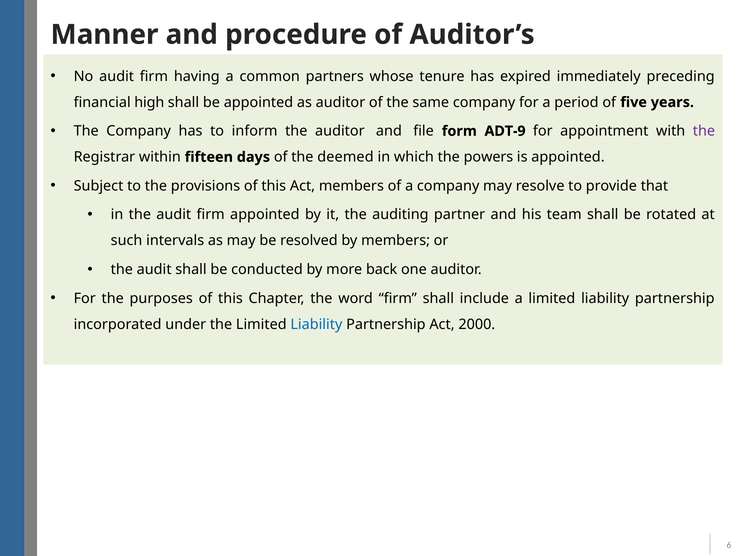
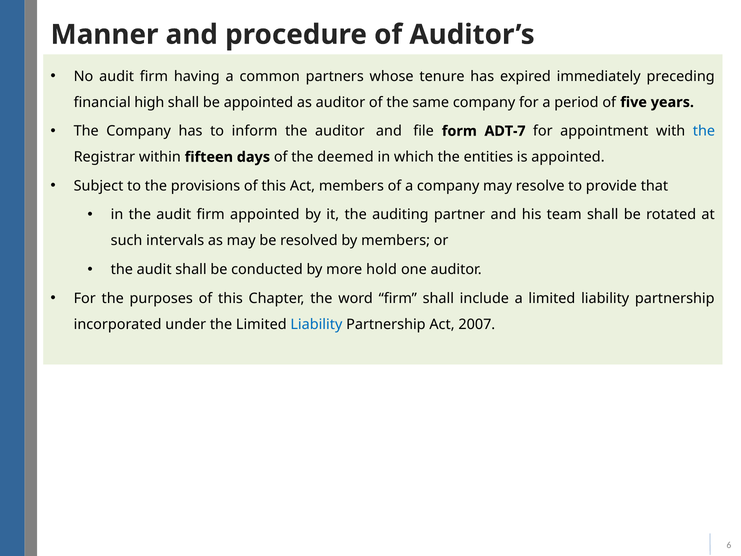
ADT-9: ADT-9 -> ADT-7
the at (704, 131) colour: purple -> blue
powers: powers -> entities
back: back -> hold
2000: 2000 -> 2007
